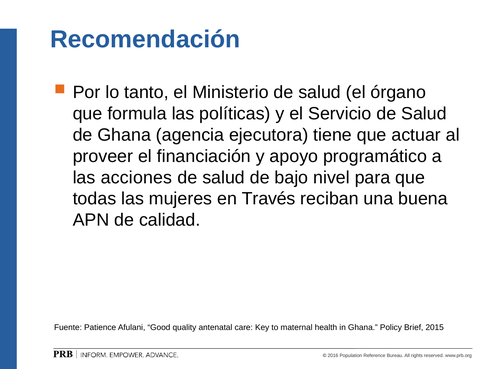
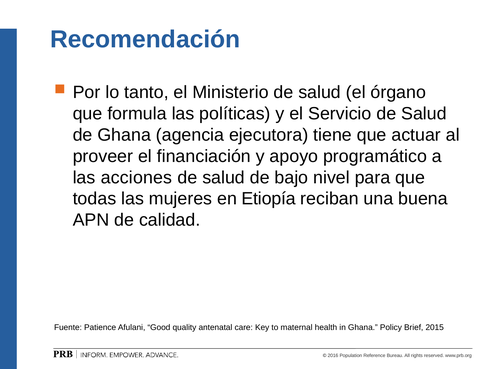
Través: Través -> Etiopía
